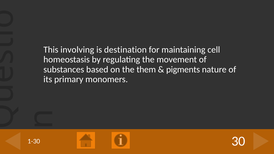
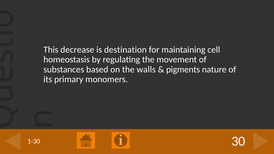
involving: involving -> decrease
them: them -> walls
